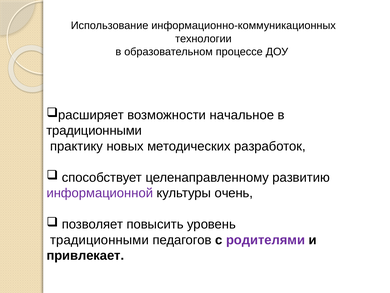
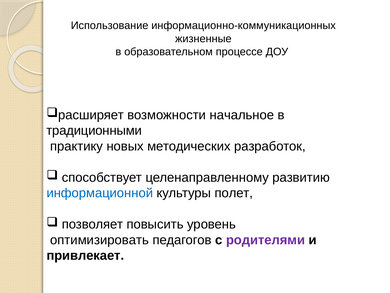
технологии: технологии -> жизненные
информационной colour: purple -> blue
очень: очень -> полет
традиционными at (99, 240): традиционными -> оптимизировать
